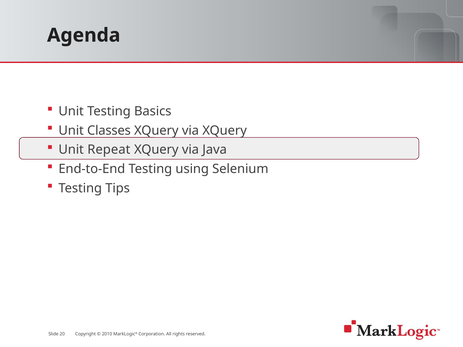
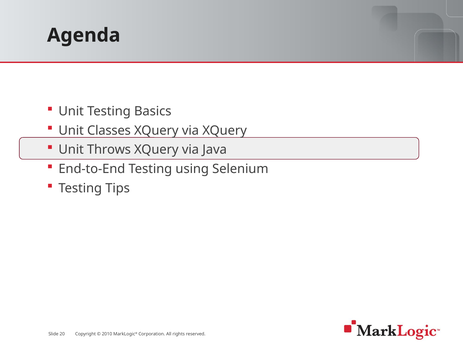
Repeat: Repeat -> Throws
